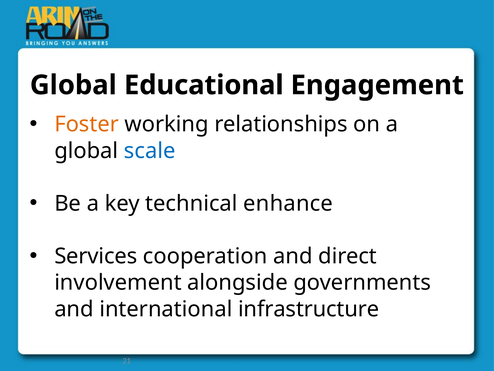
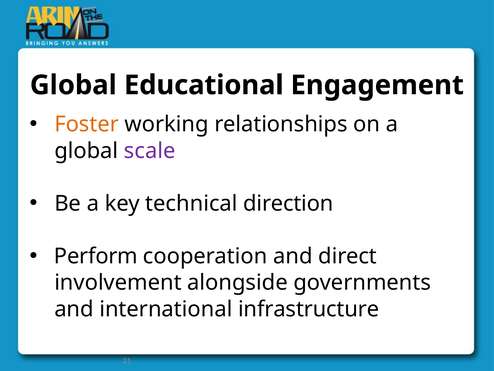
scale colour: blue -> purple
enhance: enhance -> direction
Services: Services -> Perform
